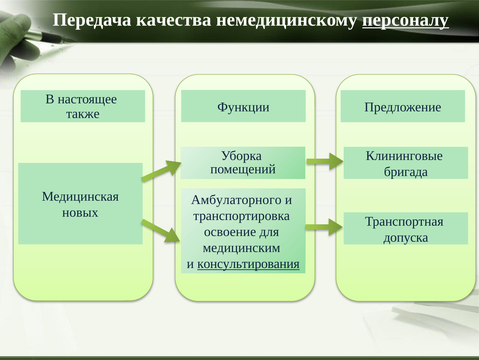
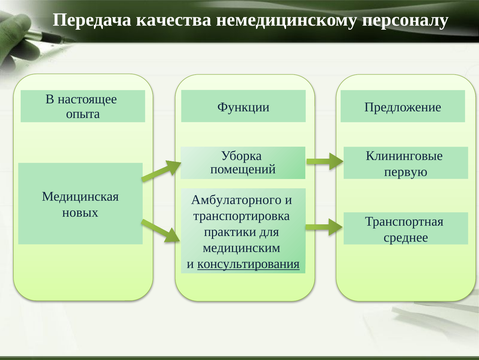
персоналу underline: present -> none
также: также -> опыта
бригада: бригада -> первую
освоение: освоение -> практики
допуска: допуска -> среднее
